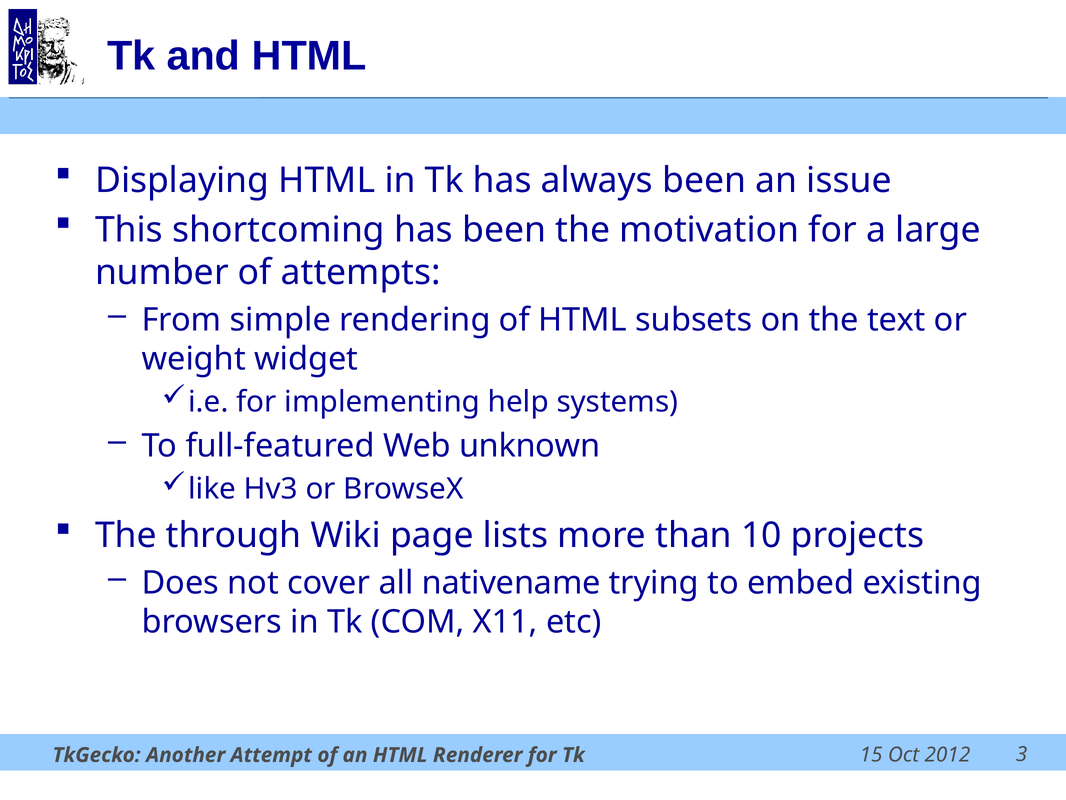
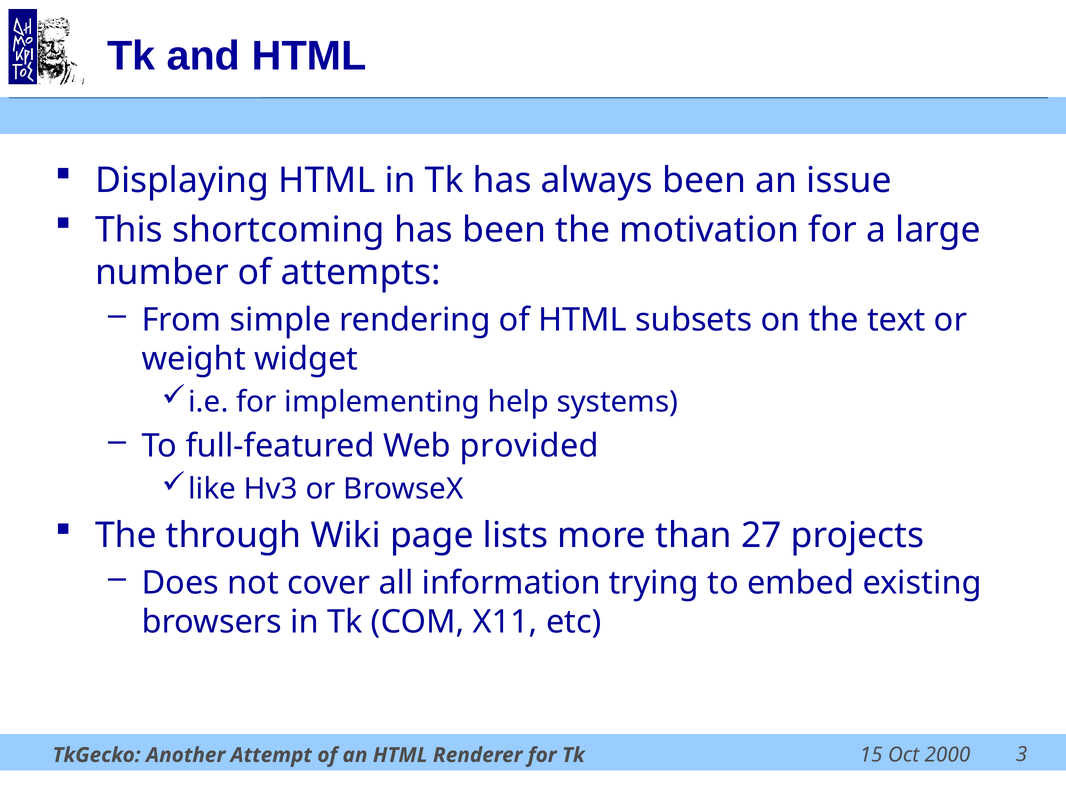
unknown: unknown -> provided
10: 10 -> 27
nativename: nativename -> information
2012: 2012 -> 2000
